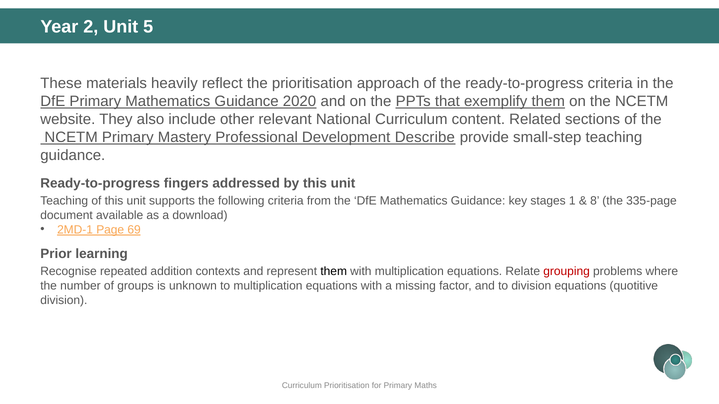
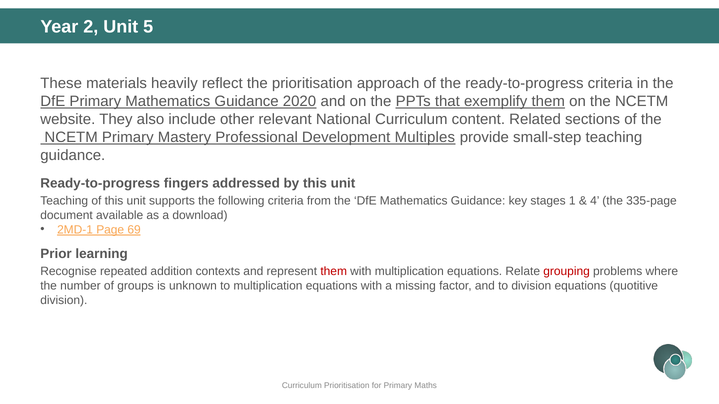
Describe: Describe -> Multiples
8: 8 -> 4
them at (334, 272) colour: black -> red
